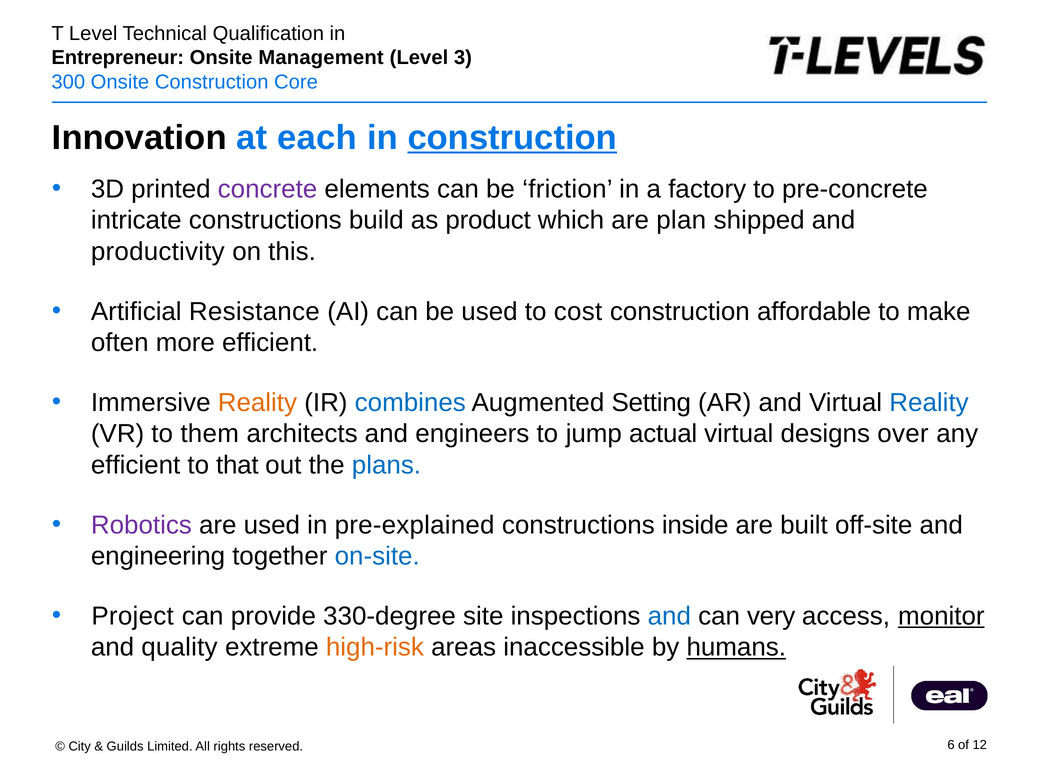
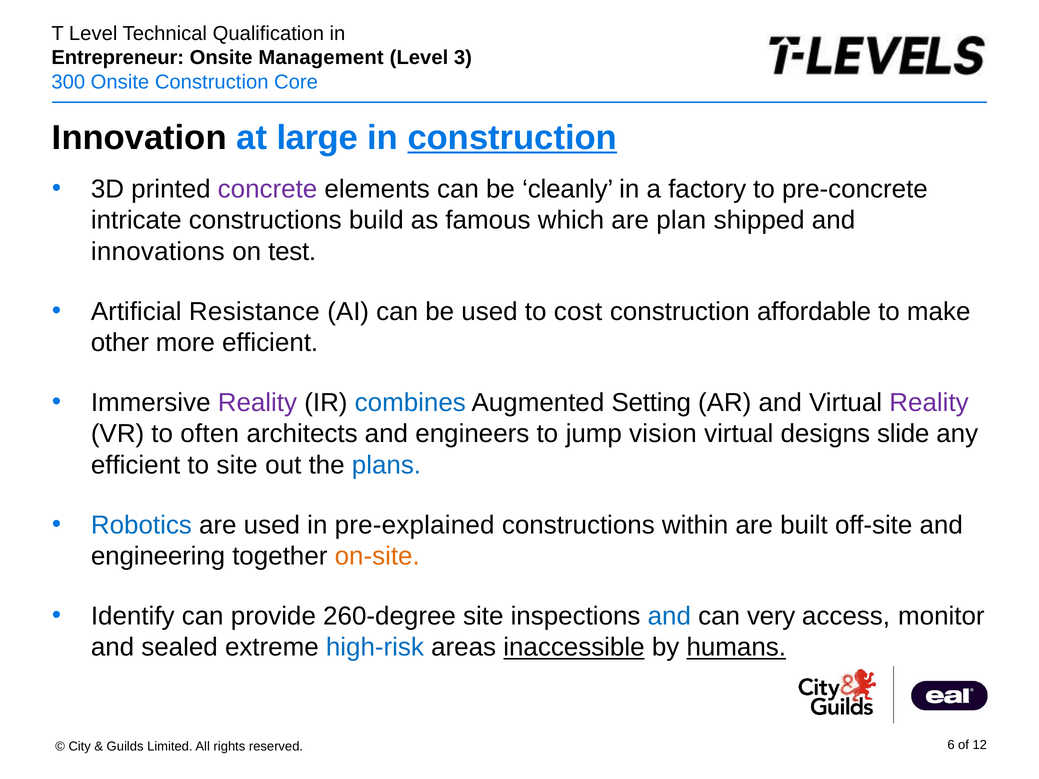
each: each -> large
friction: friction -> cleanly
product: product -> famous
productivity: productivity -> innovations
this: this -> test
often: often -> other
Reality at (257, 403) colour: orange -> purple
Reality at (929, 403) colour: blue -> purple
them: them -> often
actual: actual -> vision
over: over -> slide
to that: that -> site
Robotics colour: purple -> blue
inside: inside -> within
on-site colour: blue -> orange
Project: Project -> Identify
330-degree: 330-degree -> 260-degree
monitor underline: present -> none
quality: quality -> sealed
high-risk colour: orange -> blue
inaccessible underline: none -> present
